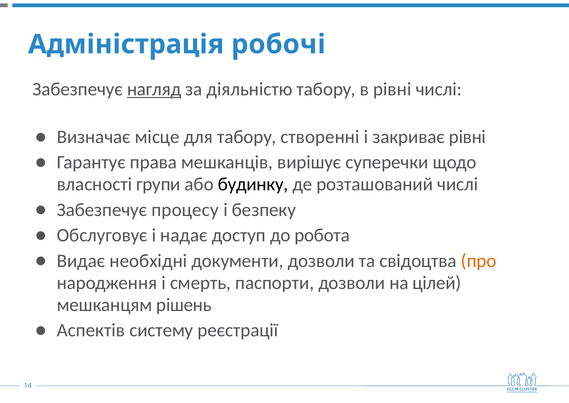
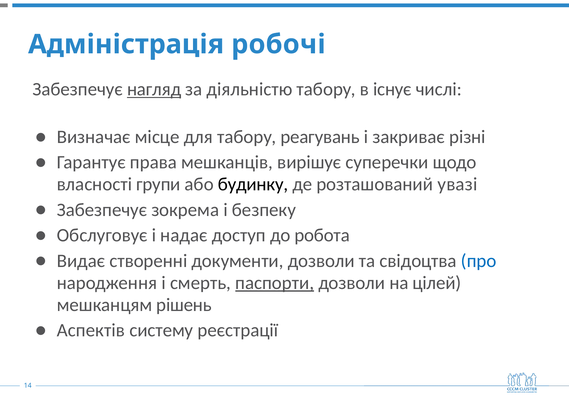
в рівні: рівні -> існує
створенні: створенні -> реагувань
закриває рівні: рівні -> різні
розташований числі: числі -> увазі
процесу: процесу -> зокрема
необхідні: необхідні -> створенні
про colour: orange -> blue
паспорти underline: none -> present
